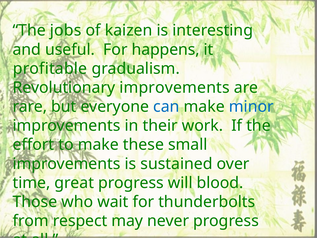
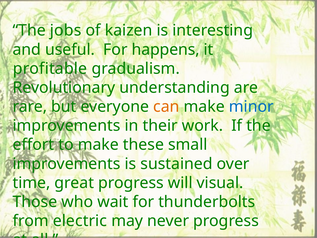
Revolutionary improvements: improvements -> understanding
can colour: blue -> orange
blood: blood -> visual
respect: respect -> electric
